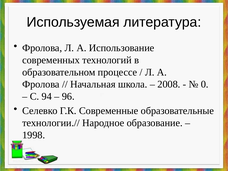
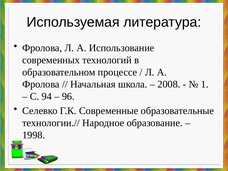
0: 0 -> 1
